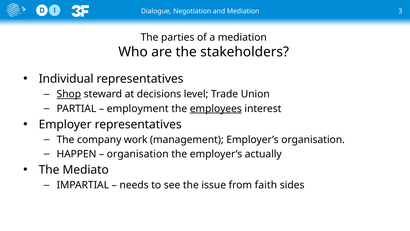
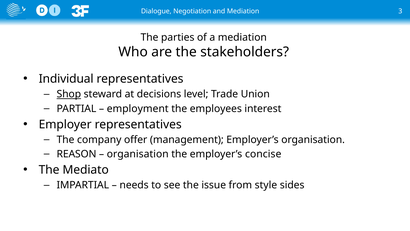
employees underline: present -> none
work: work -> offer
HAPPEN: HAPPEN -> REASON
actually: actually -> concise
faith: faith -> style
